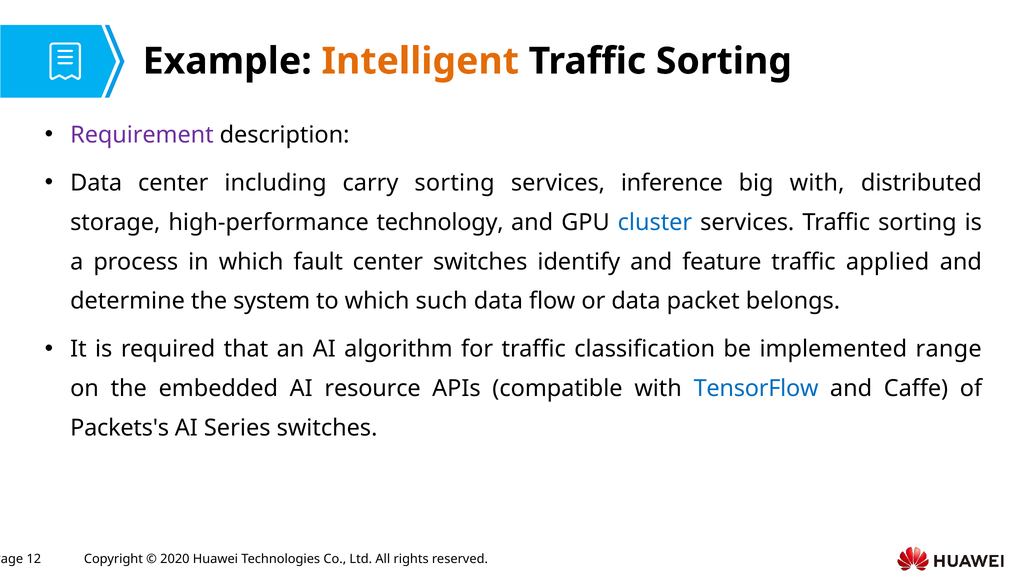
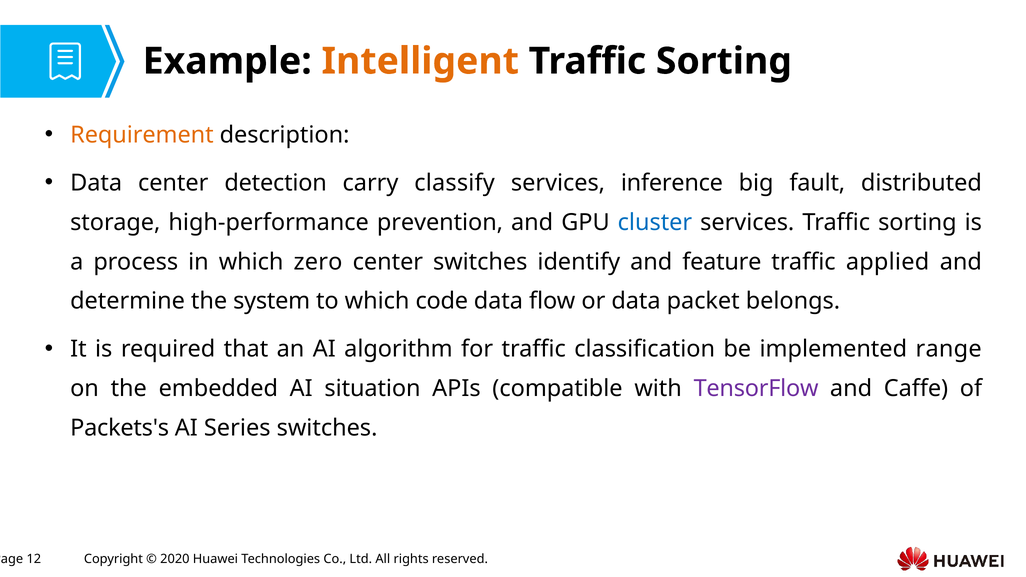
Requirement colour: purple -> orange
including: including -> detection
carry sorting: sorting -> classify
big with: with -> fault
technology: technology -> prevention
fault: fault -> zero
such: such -> code
resource: resource -> situation
TensorFlow colour: blue -> purple
